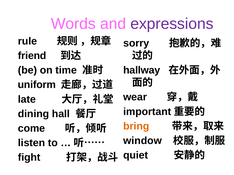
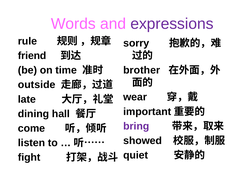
hallway: hallway -> brother
uniform: uniform -> outside
bring colour: orange -> purple
window: window -> showed
